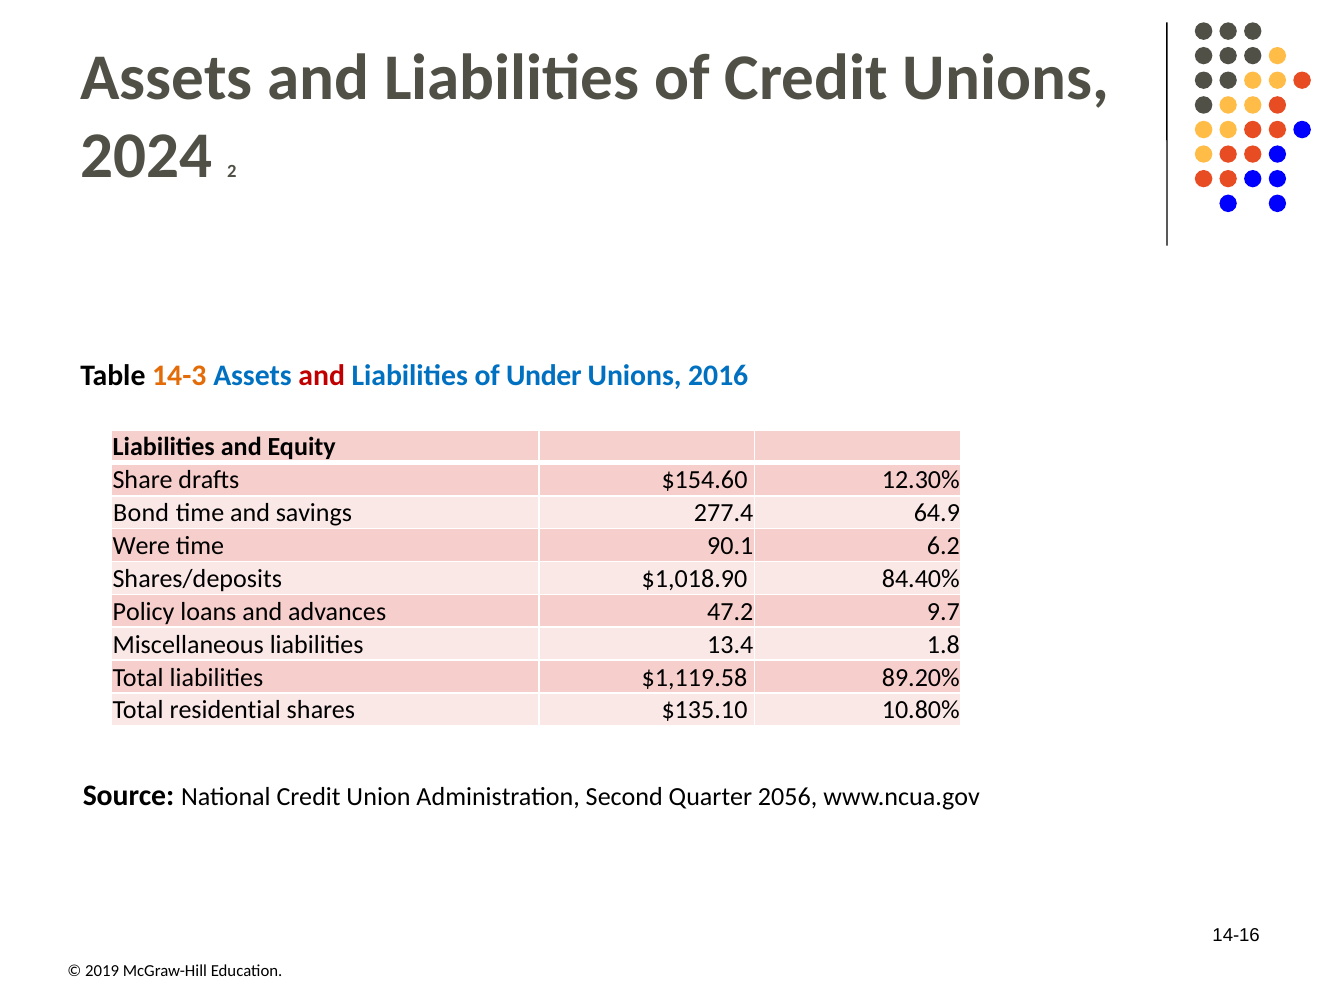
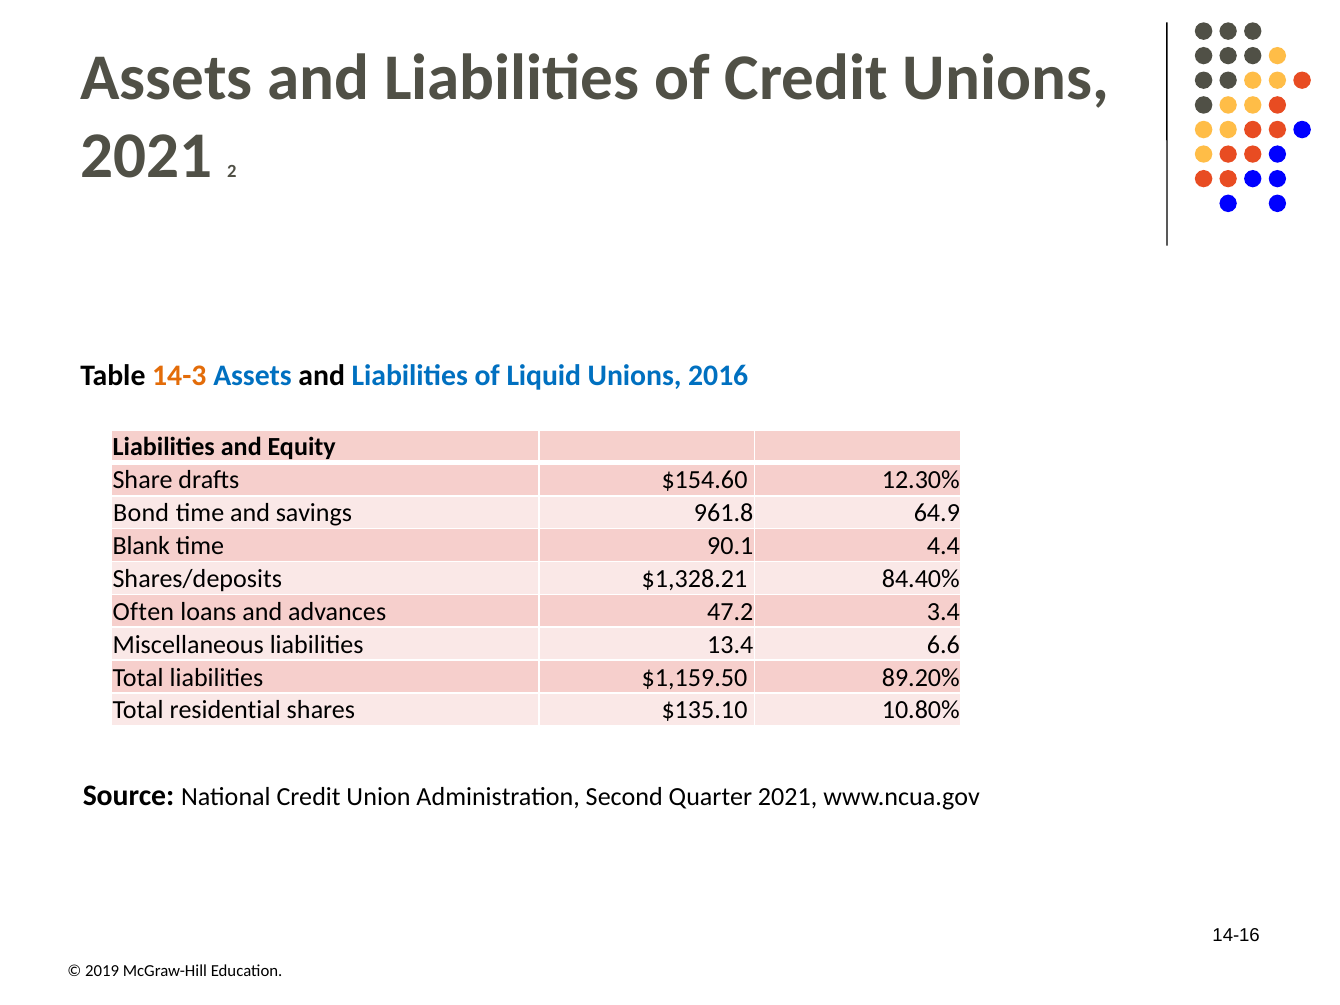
2024 at (146, 156): 2024 -> 2021
and at (322, 375) colour: red -> black
Under: Under -> Liquid
277.4: 277.4 -> 961.8
Were at (141, 546): Were -> Blank
6.2: 6.2 -> 4.4
$1,018.90: $1,018.90 -> $1,328.21
Policy: Policy -> Often
9.7: 9.7 -> 3.4
1.8: 1.8 -> 6.6
$1,119.58: $1,119.58 -> $1,159.50
Quarter 2056: 2056 -> 2021
